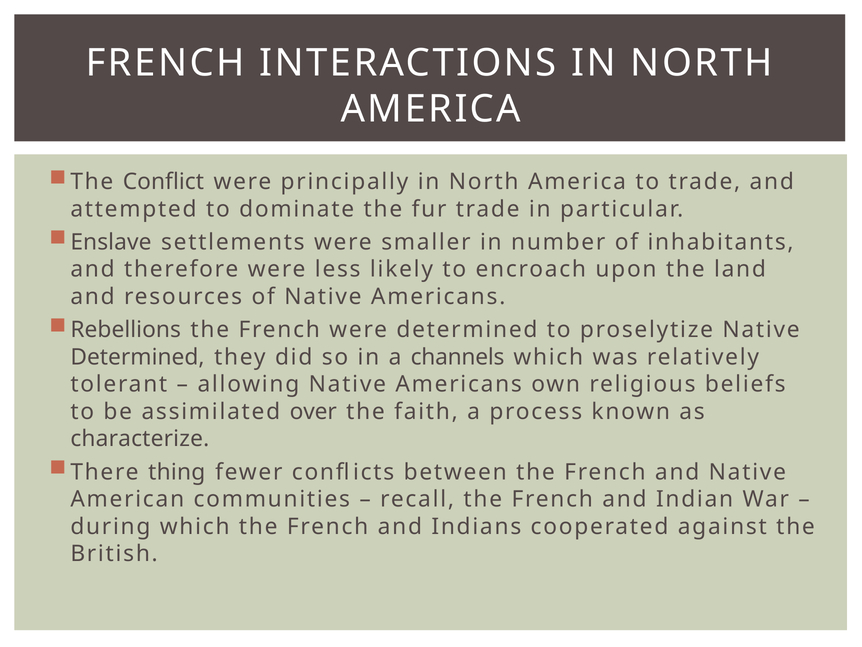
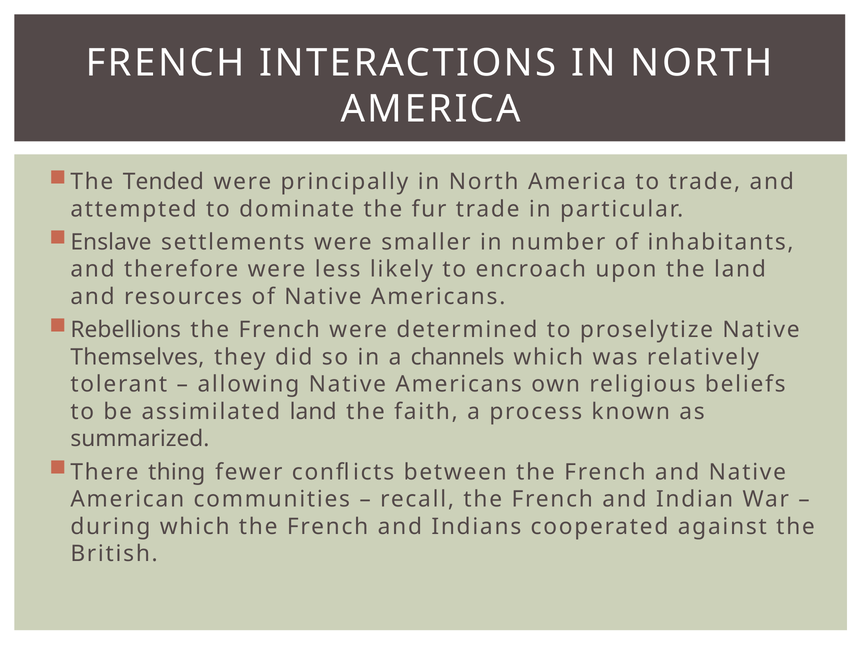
Conflict: Conflict -> Tended
Determined at (137, 357): Determined -> Themselves
assimilated over: over -> land
characterize: characterize -> summarized
